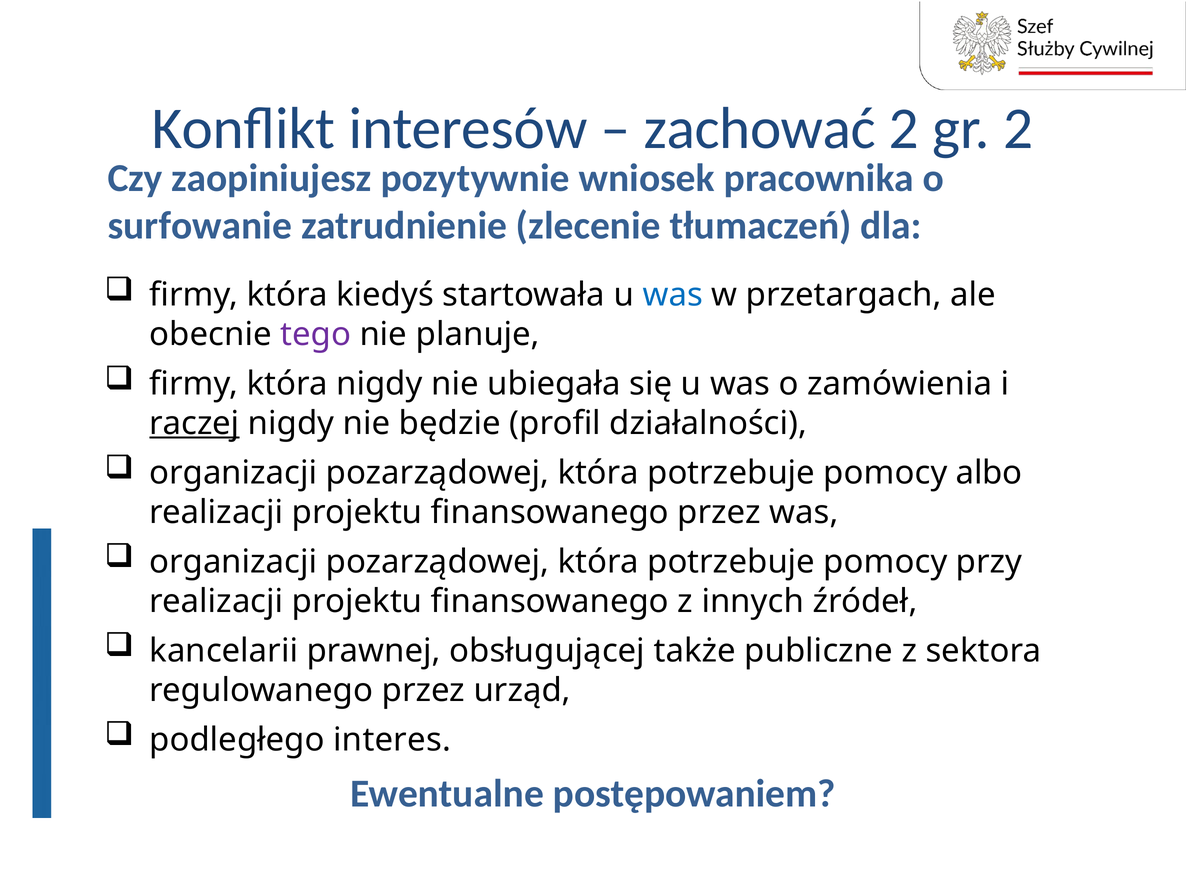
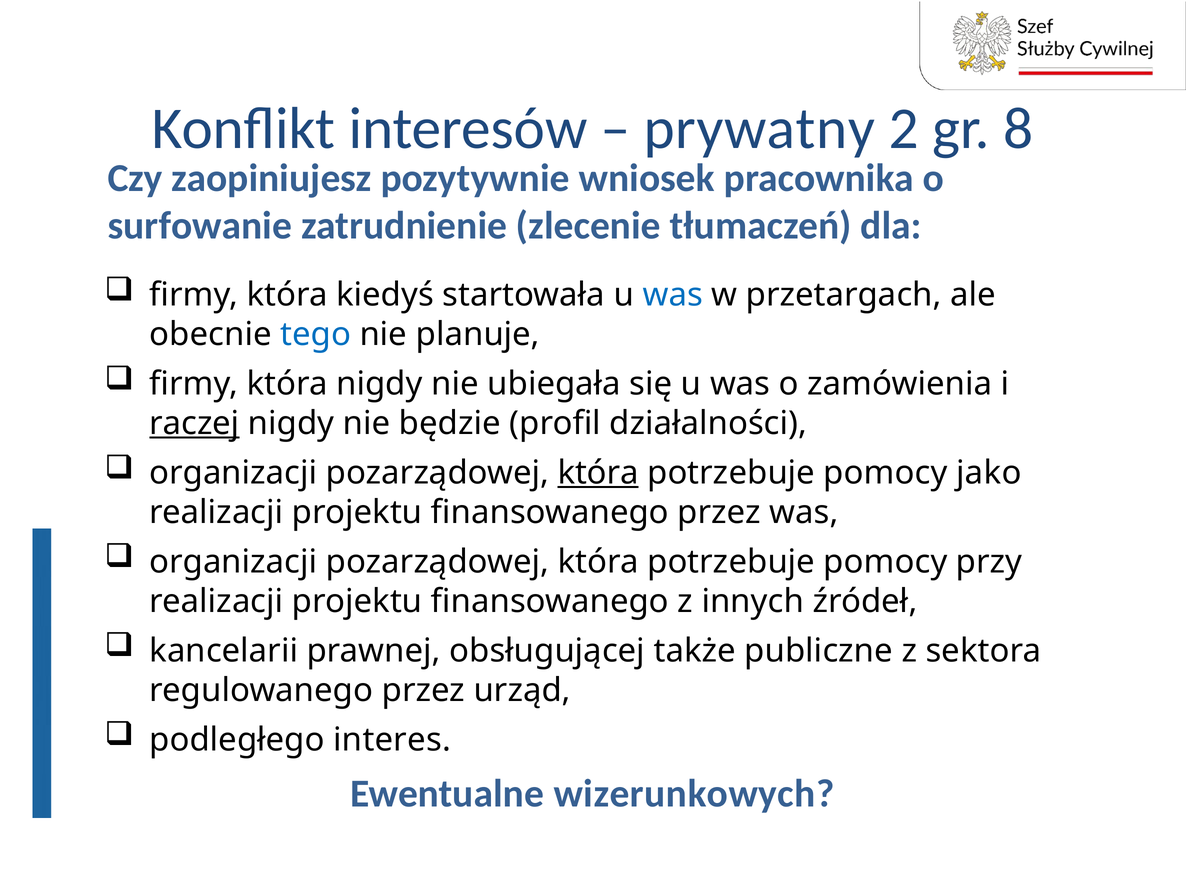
zachować: zachować -> prywatny
gr 2: 2 -> 8
tego colour: purple -> blue
która at (598, 473) underline: none -> present
albo: albo -> jako
postępowaniem: postępowaniem -> wizerunkowych
